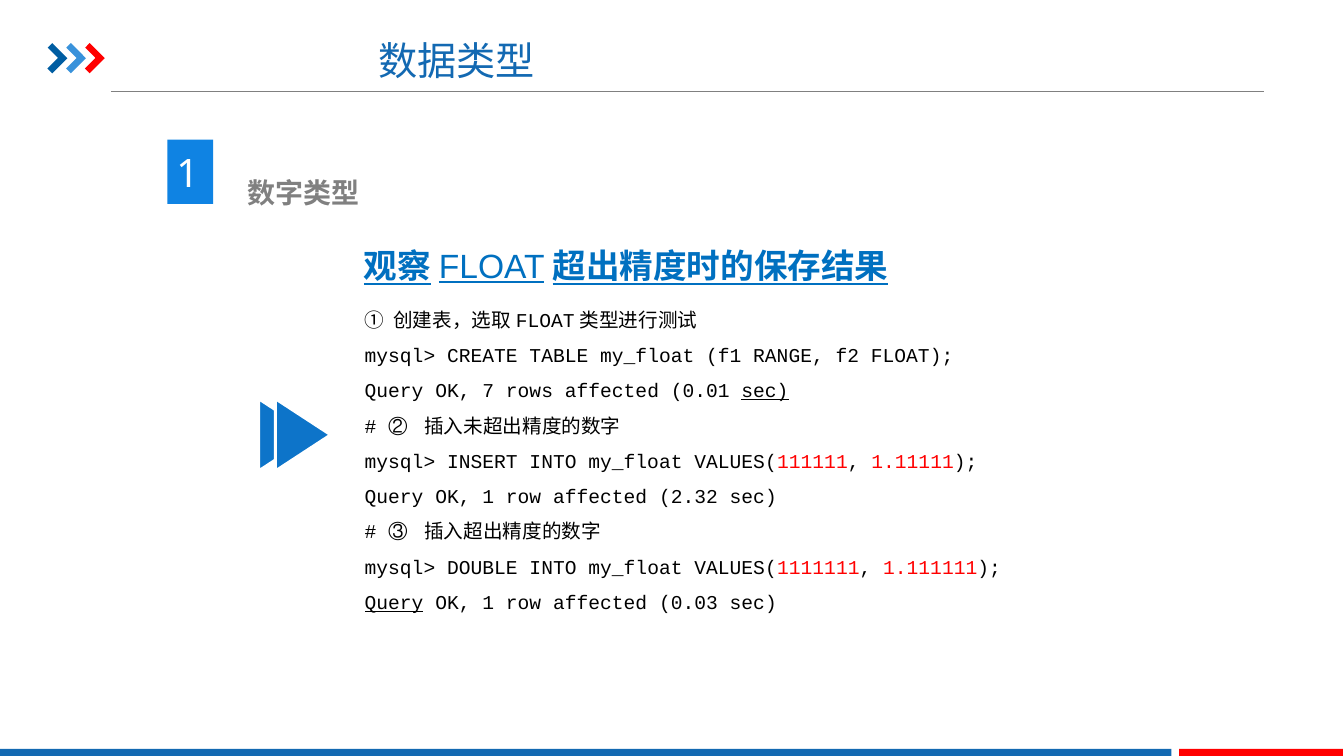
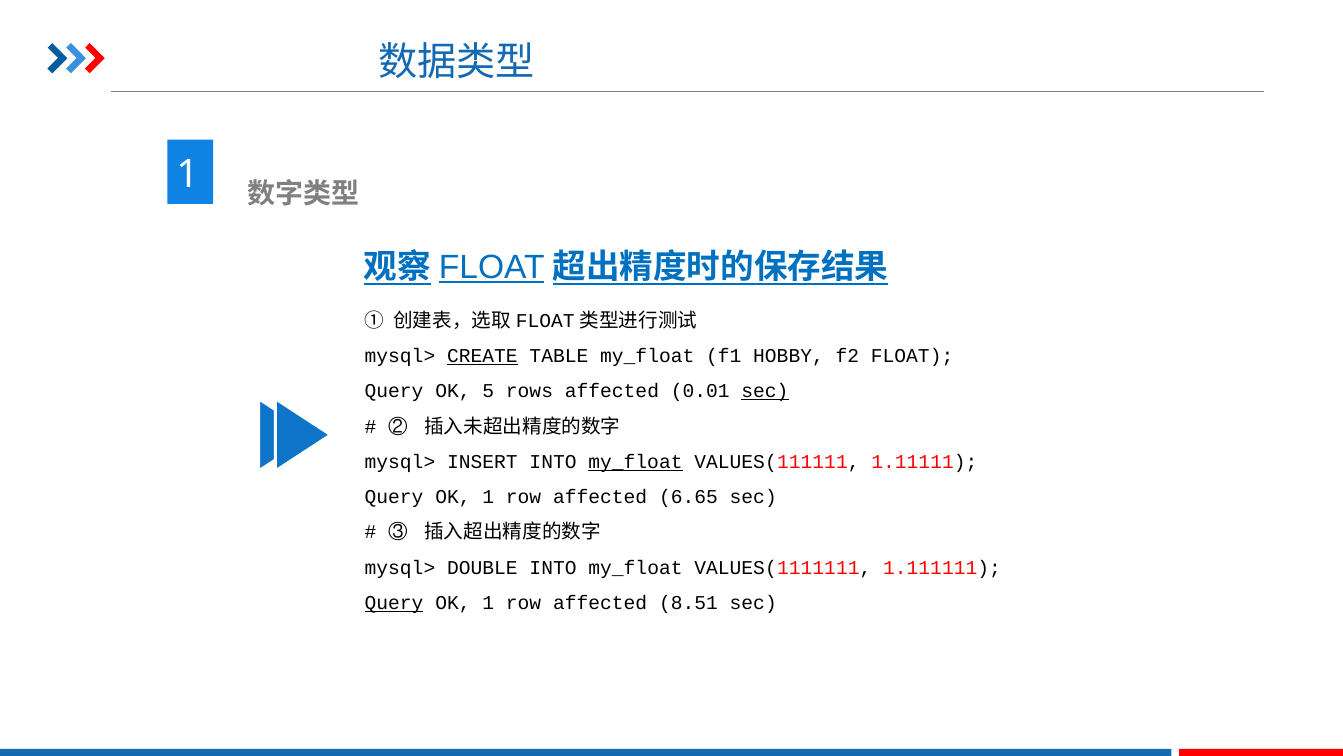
CREATE underline: none -> present
RANGE: RANGE -> HOBBY
7: 7 -> 5
my_float at (635, 462) underline: none -> present
2.32: 2.32 -> 6.65
0.03: 0.03 -> 8.51
